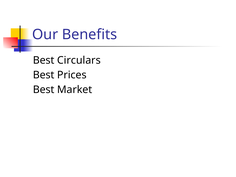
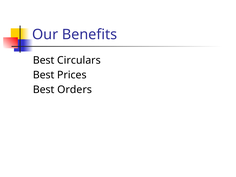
Market: Market -> Orders
